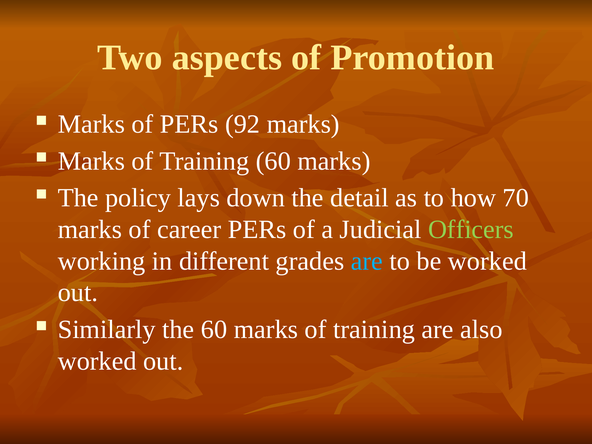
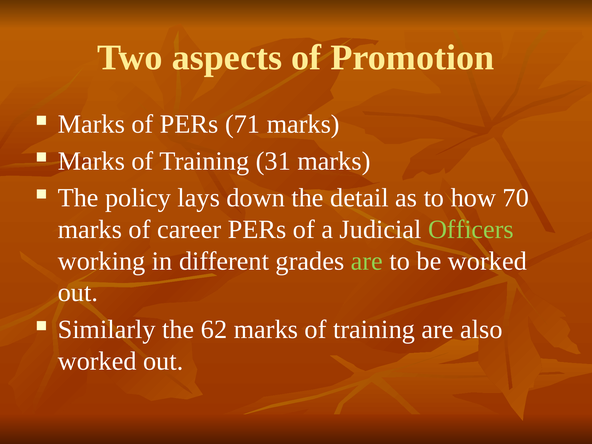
92: 92 -> 71
Training 60: 60 -> 31
are at (367, 261) colour: light blue -> light green
the 60: 60 -> 62
